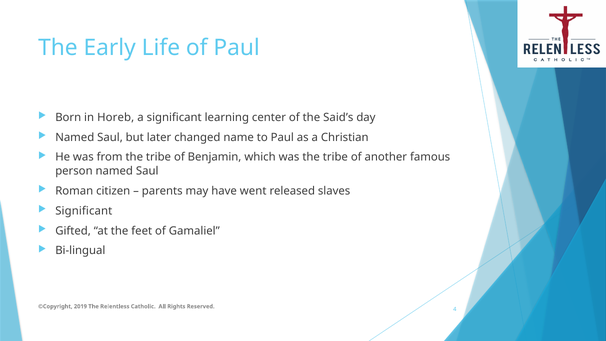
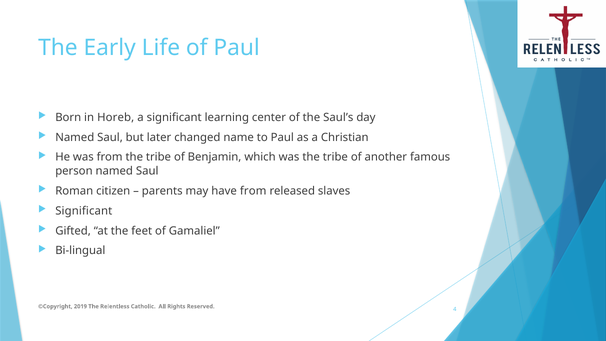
Said’s: Said’s -> Saul’s
have went: went -> from
